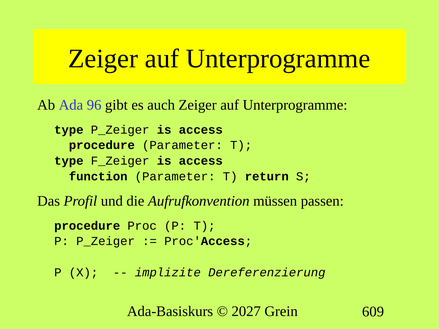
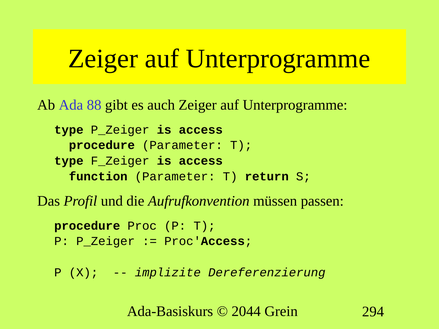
96: 96 -> 88
2027: 2027 -> 2044
609: 609 -> 294
